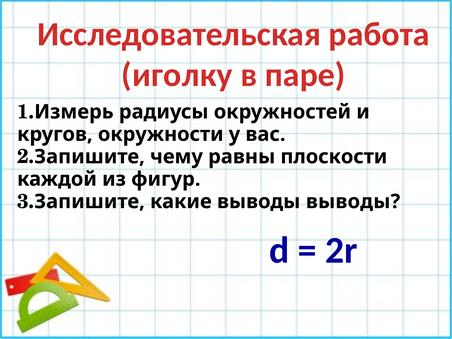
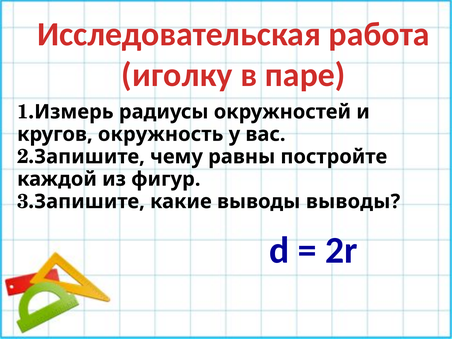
окружности: окружности -> окружность
плоскости: плоскости -> постройте
